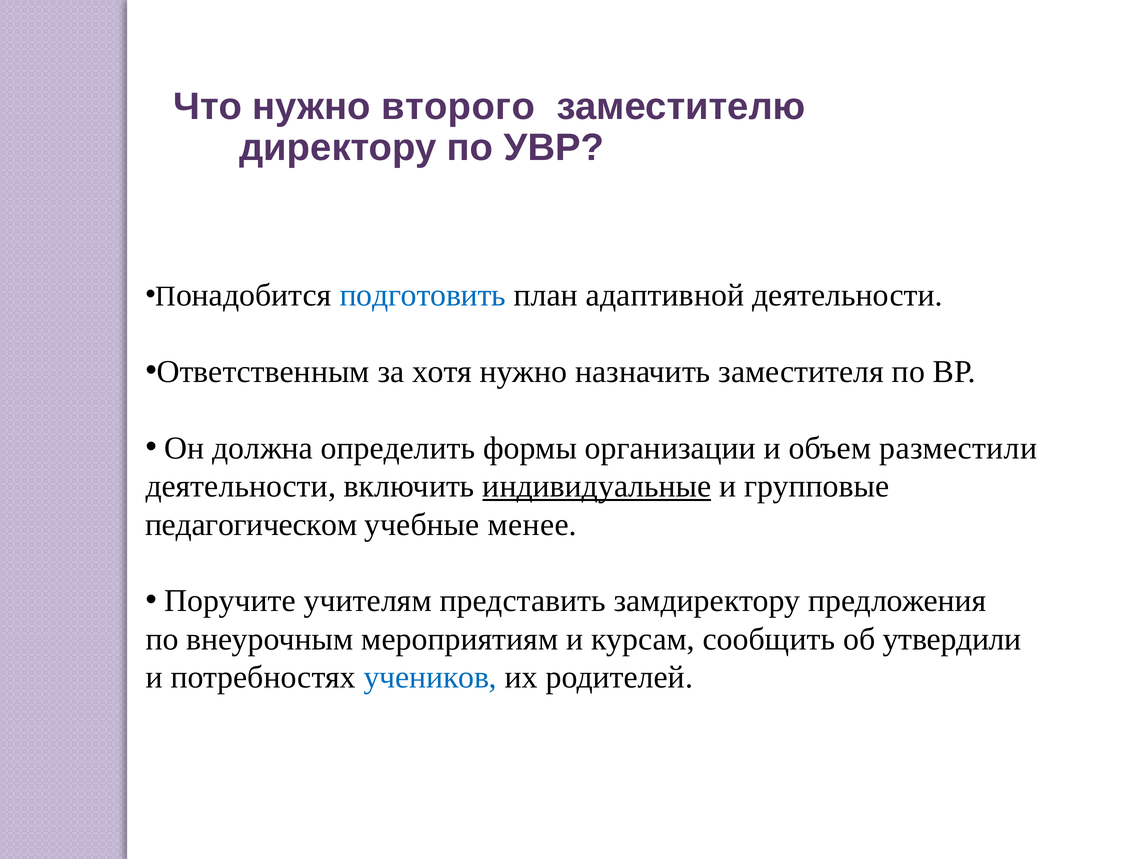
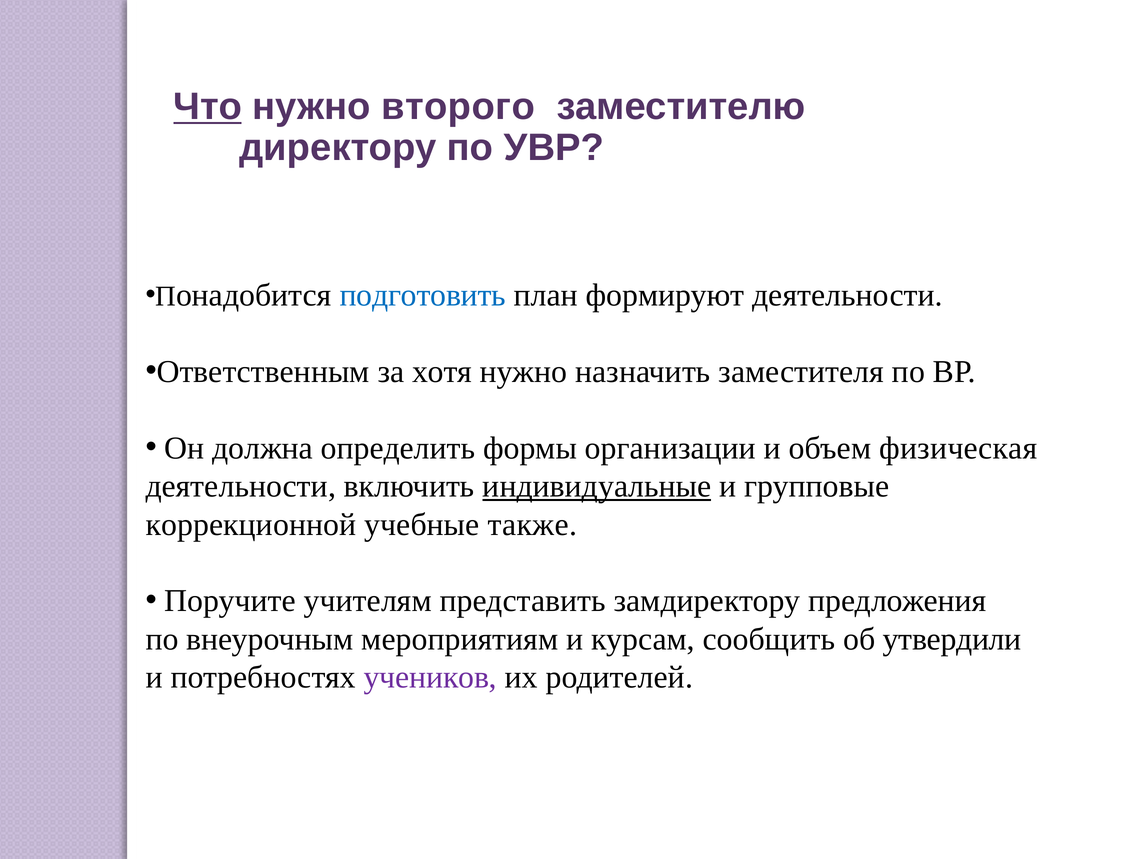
Что underline: none -> present
адаптивной: адаптивной -> формируют
разместили: разместили -> физическая
педагогическом: педагогическом -> коррекционной
менее: менее -> также
учеников colour: blue -> purple
